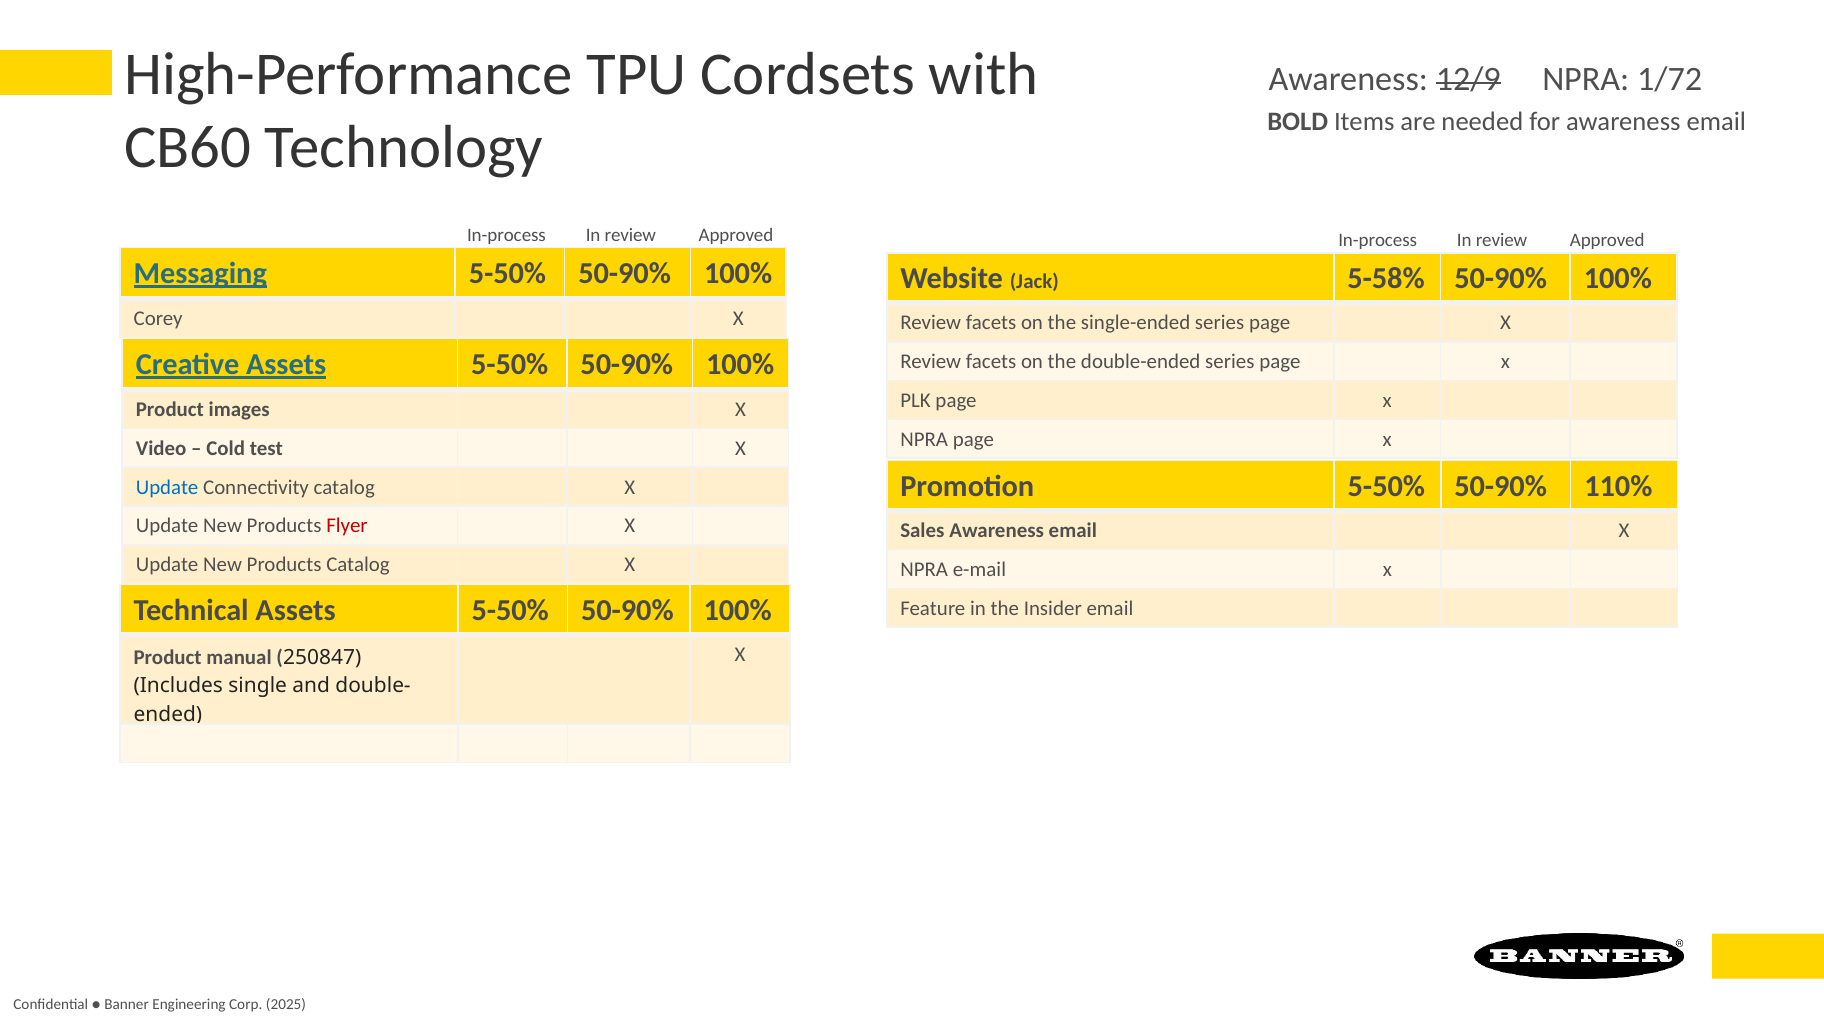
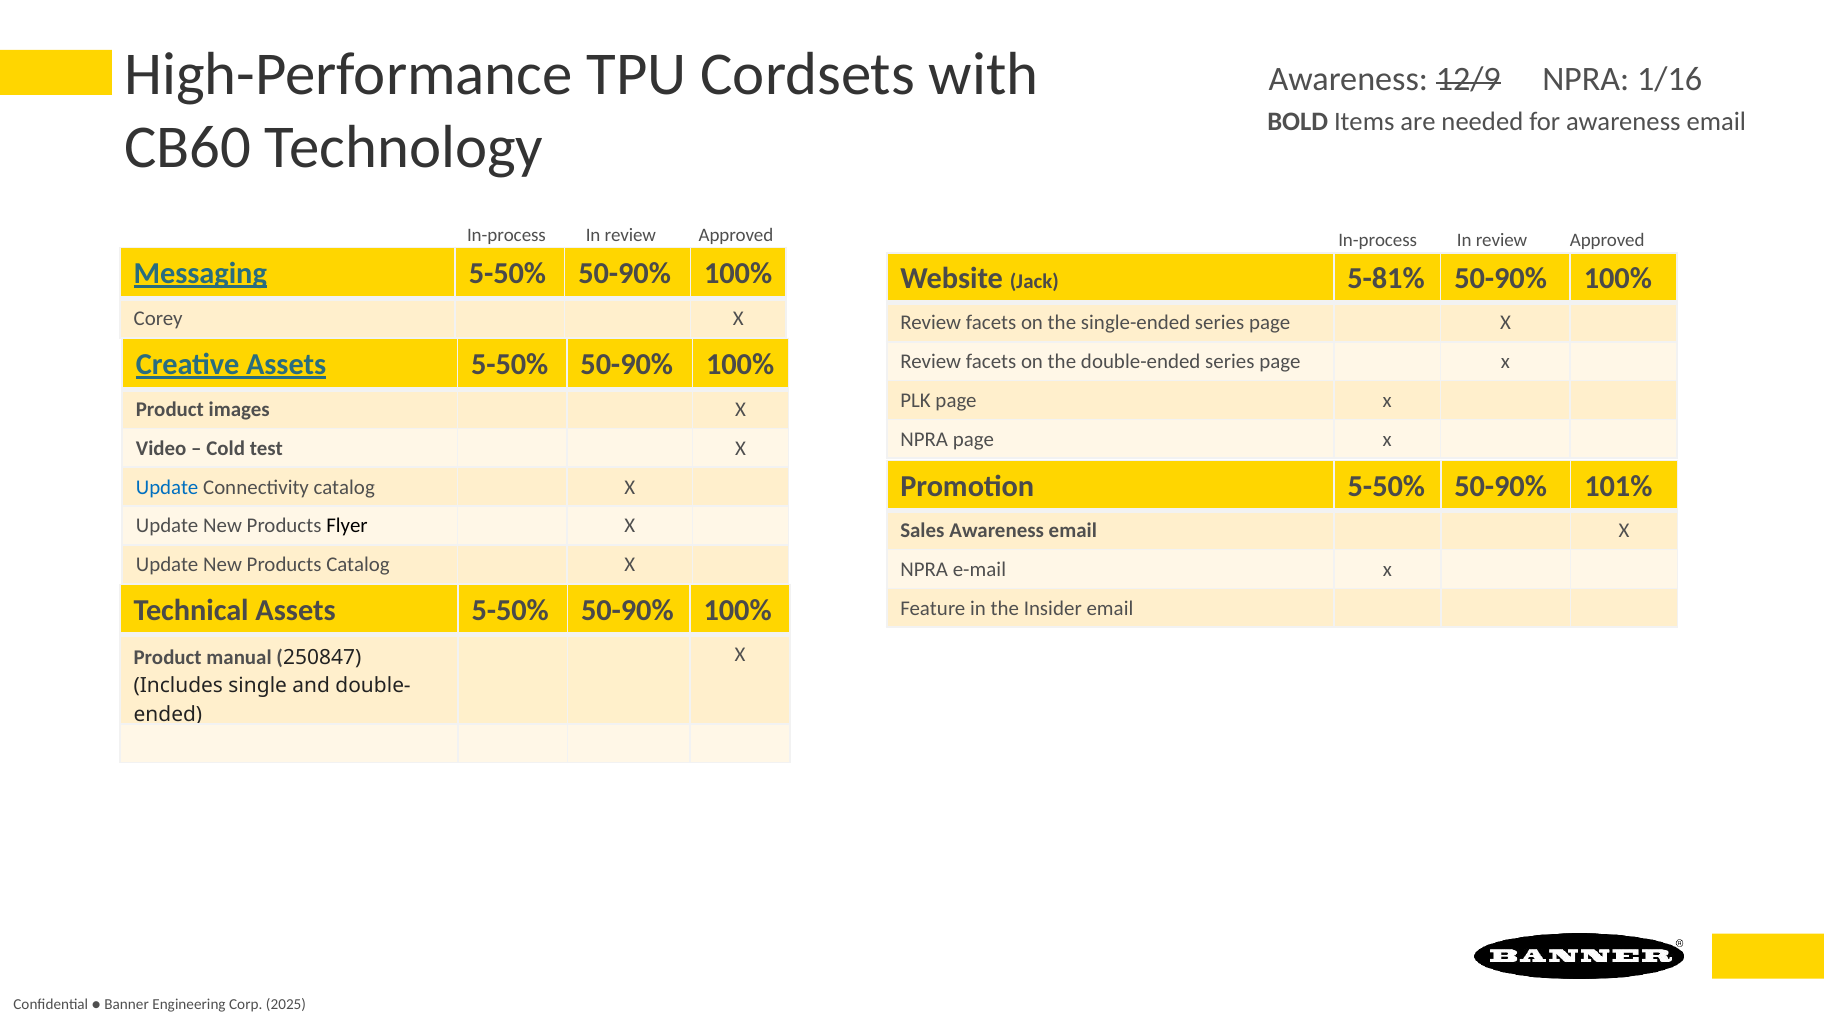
1/72: 1/72 -> 1/16
5-58%: 5-58% -> 5-81%
110%: 110% -> 101%
Flyer colour: red -> black
